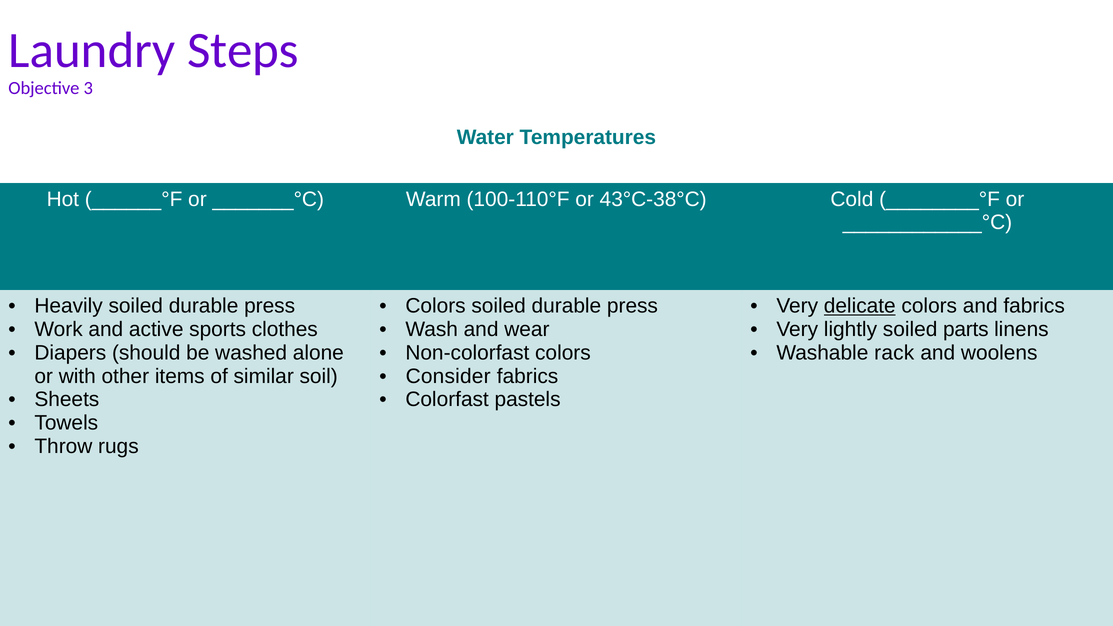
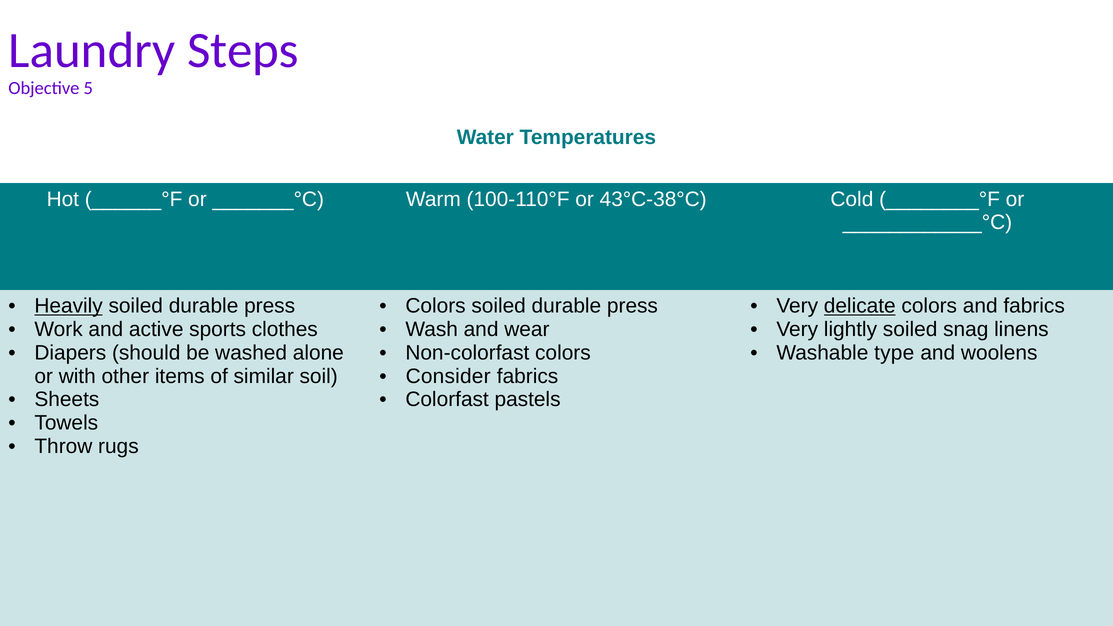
3: 3 -> 5
Heavily underline: none -> present
parts: parts -> snag
rack: rack -> type
